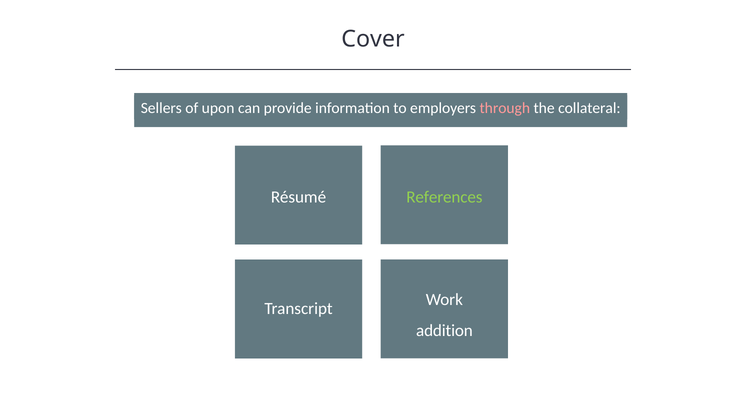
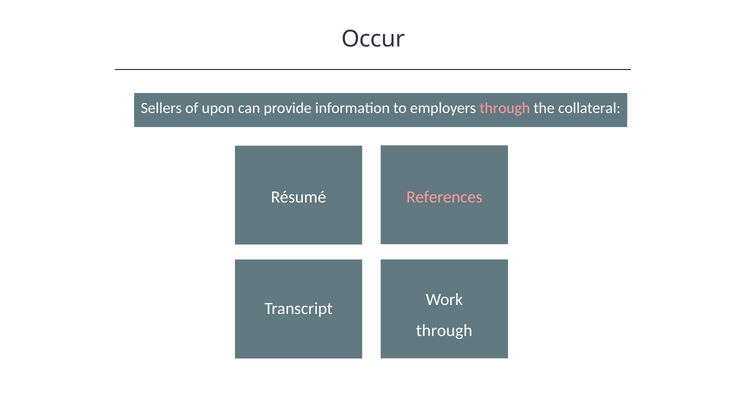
Cover: Cover -> Occur
References colour: light green -> pink
addition at (444, 331): addition -> through
